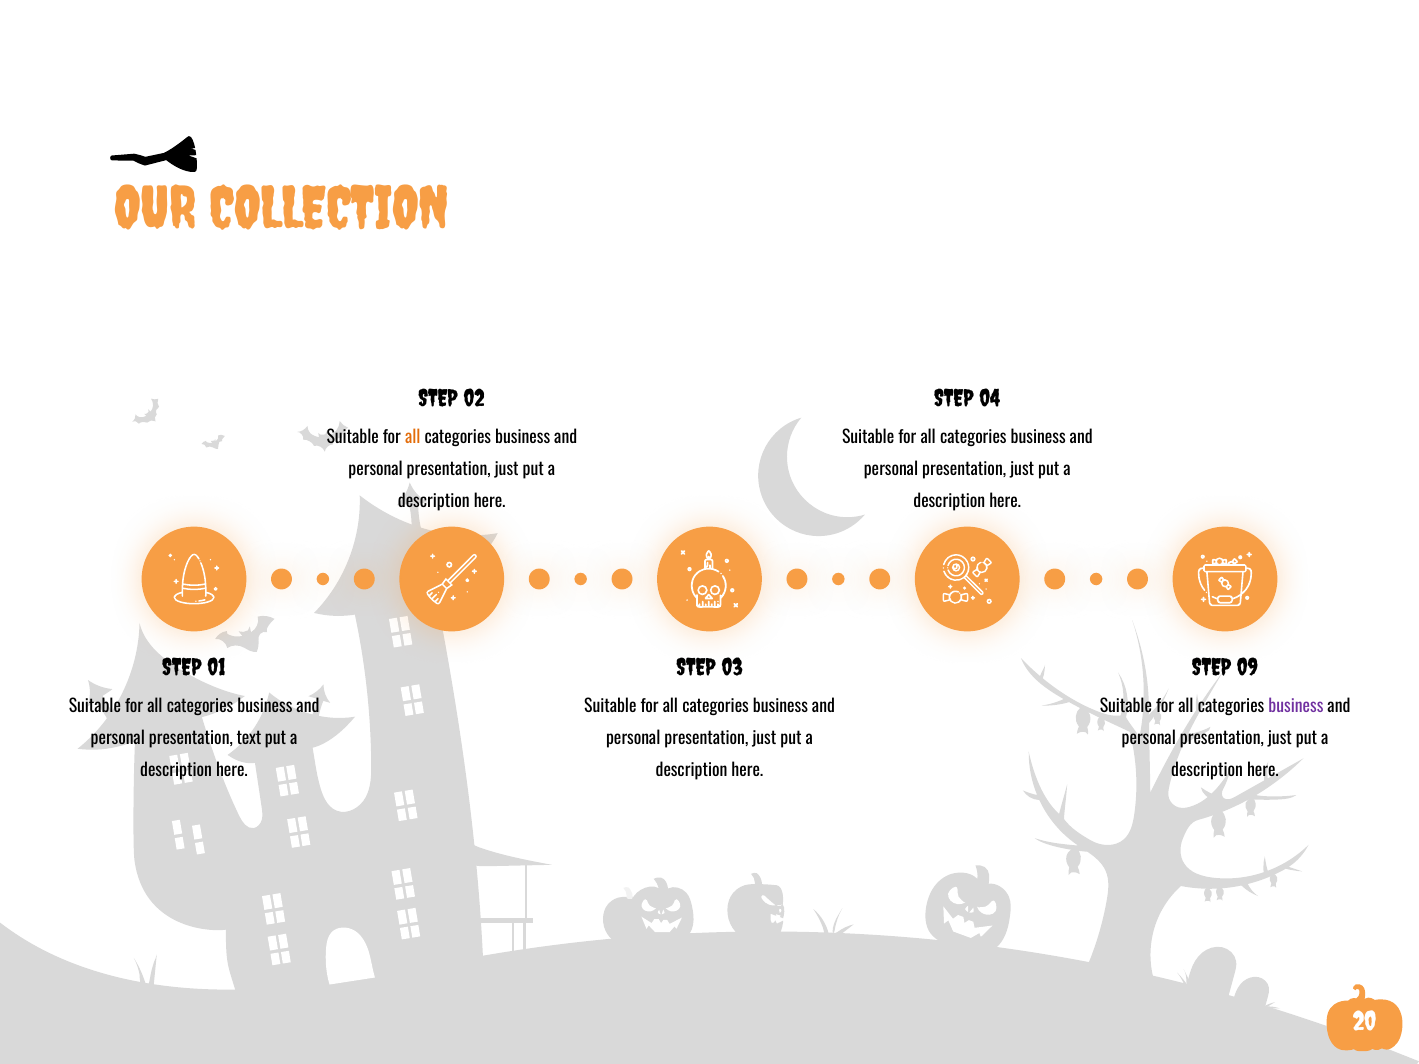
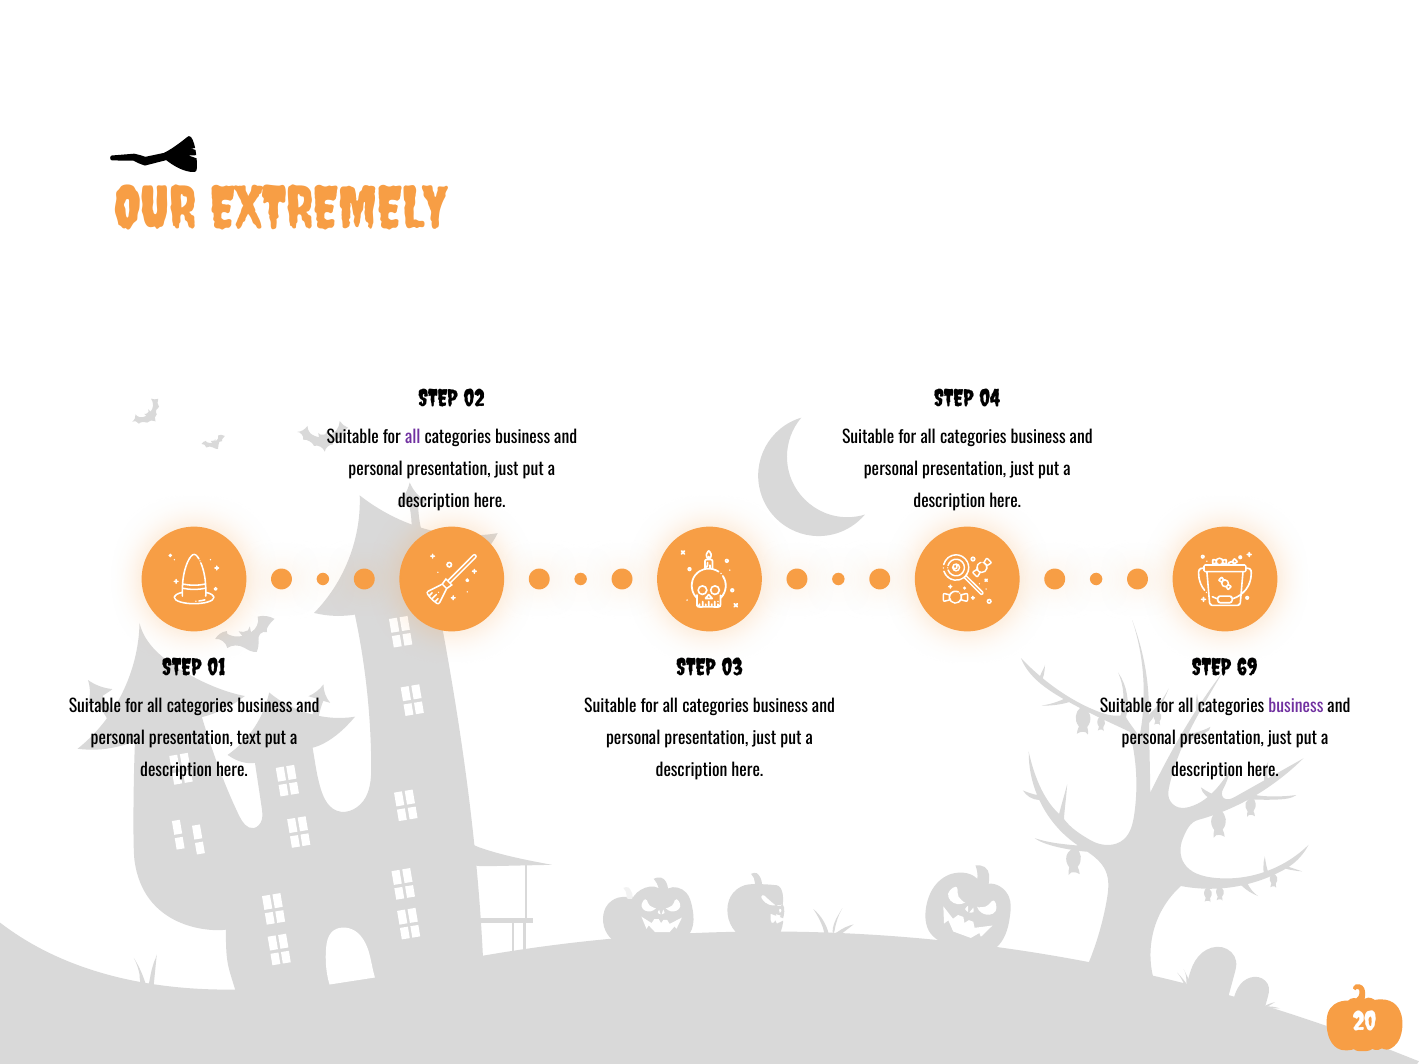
COLLECTION: COLLECTION -> EXTREMELY
all at (413, 438) colour: orange -> purple
09: 09 -> 69
